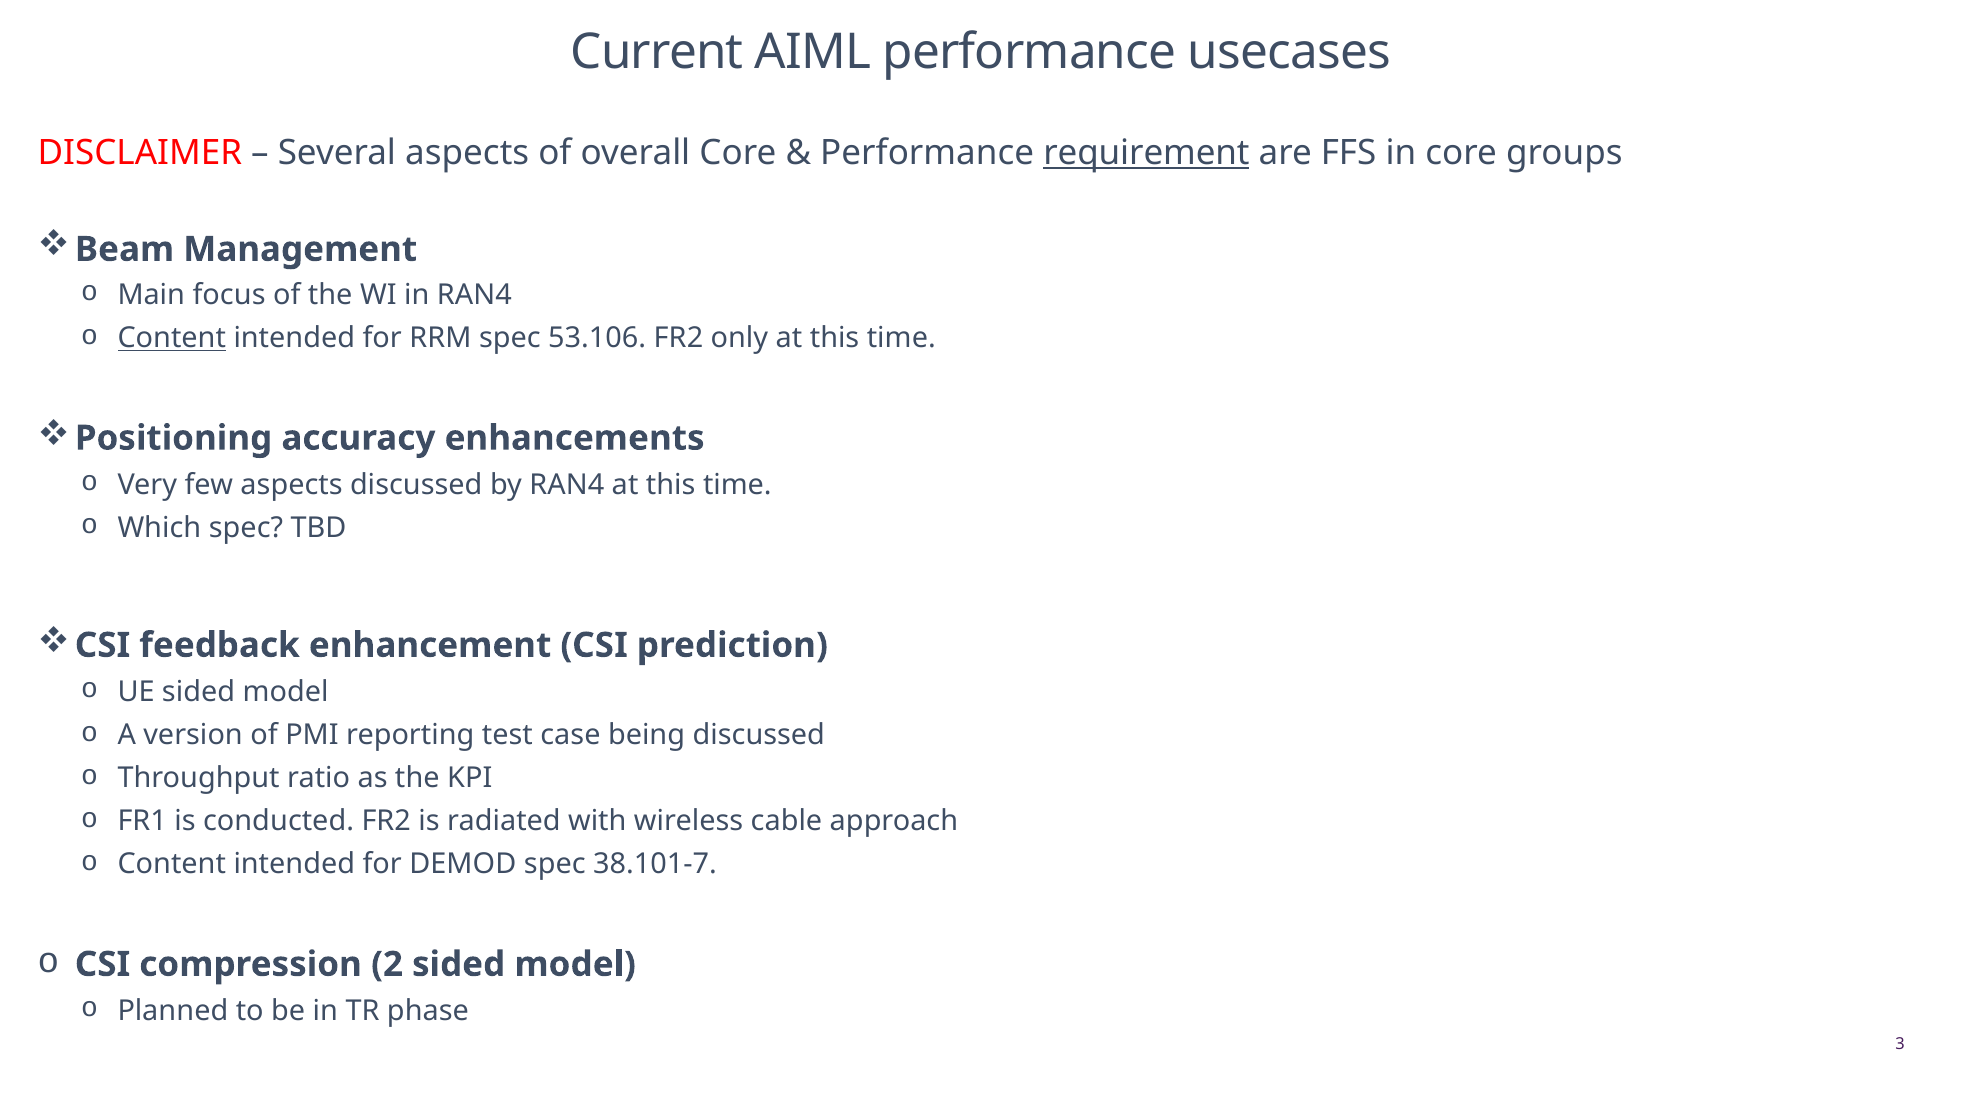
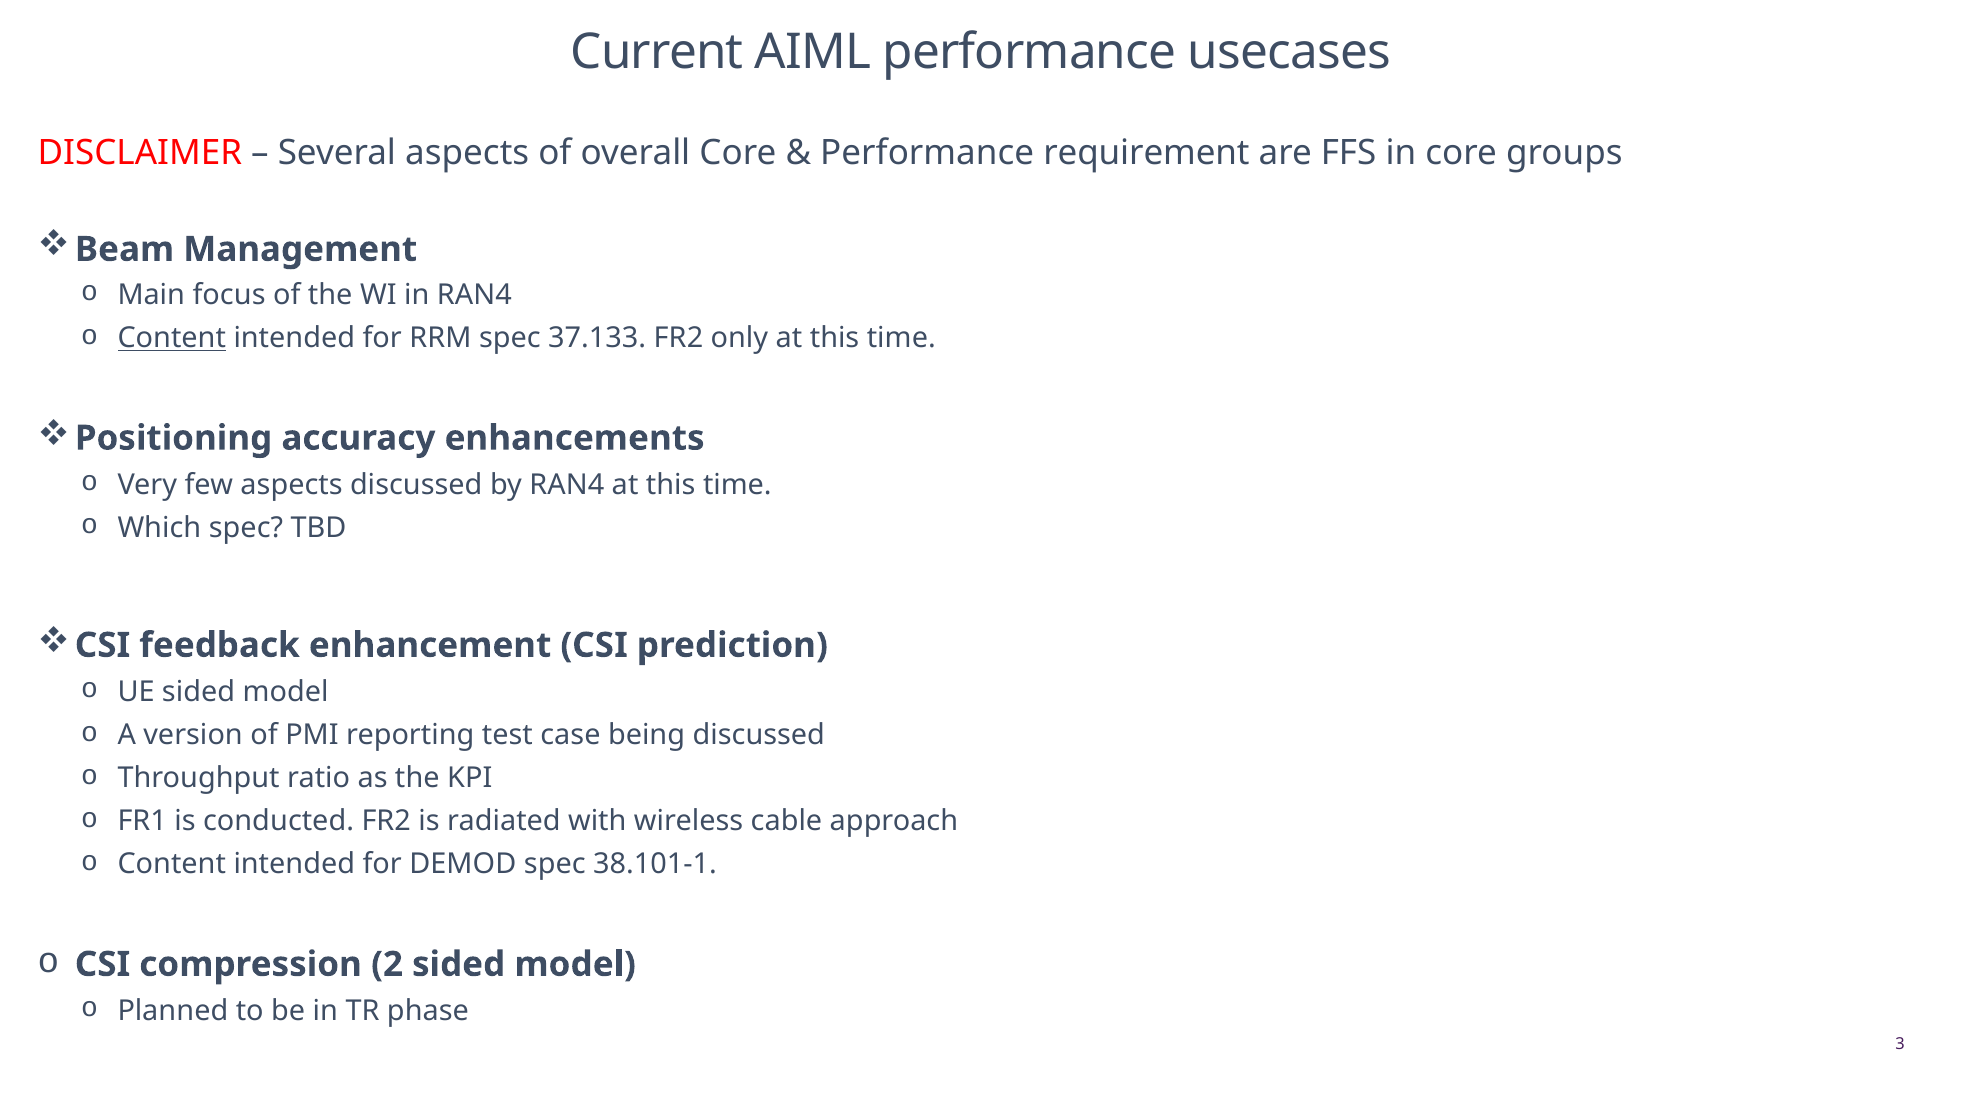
requirement underline: present -> none
53.106: 53.106 -> 37.133
38.101-7: 38.101-7 -> 38.101-1
